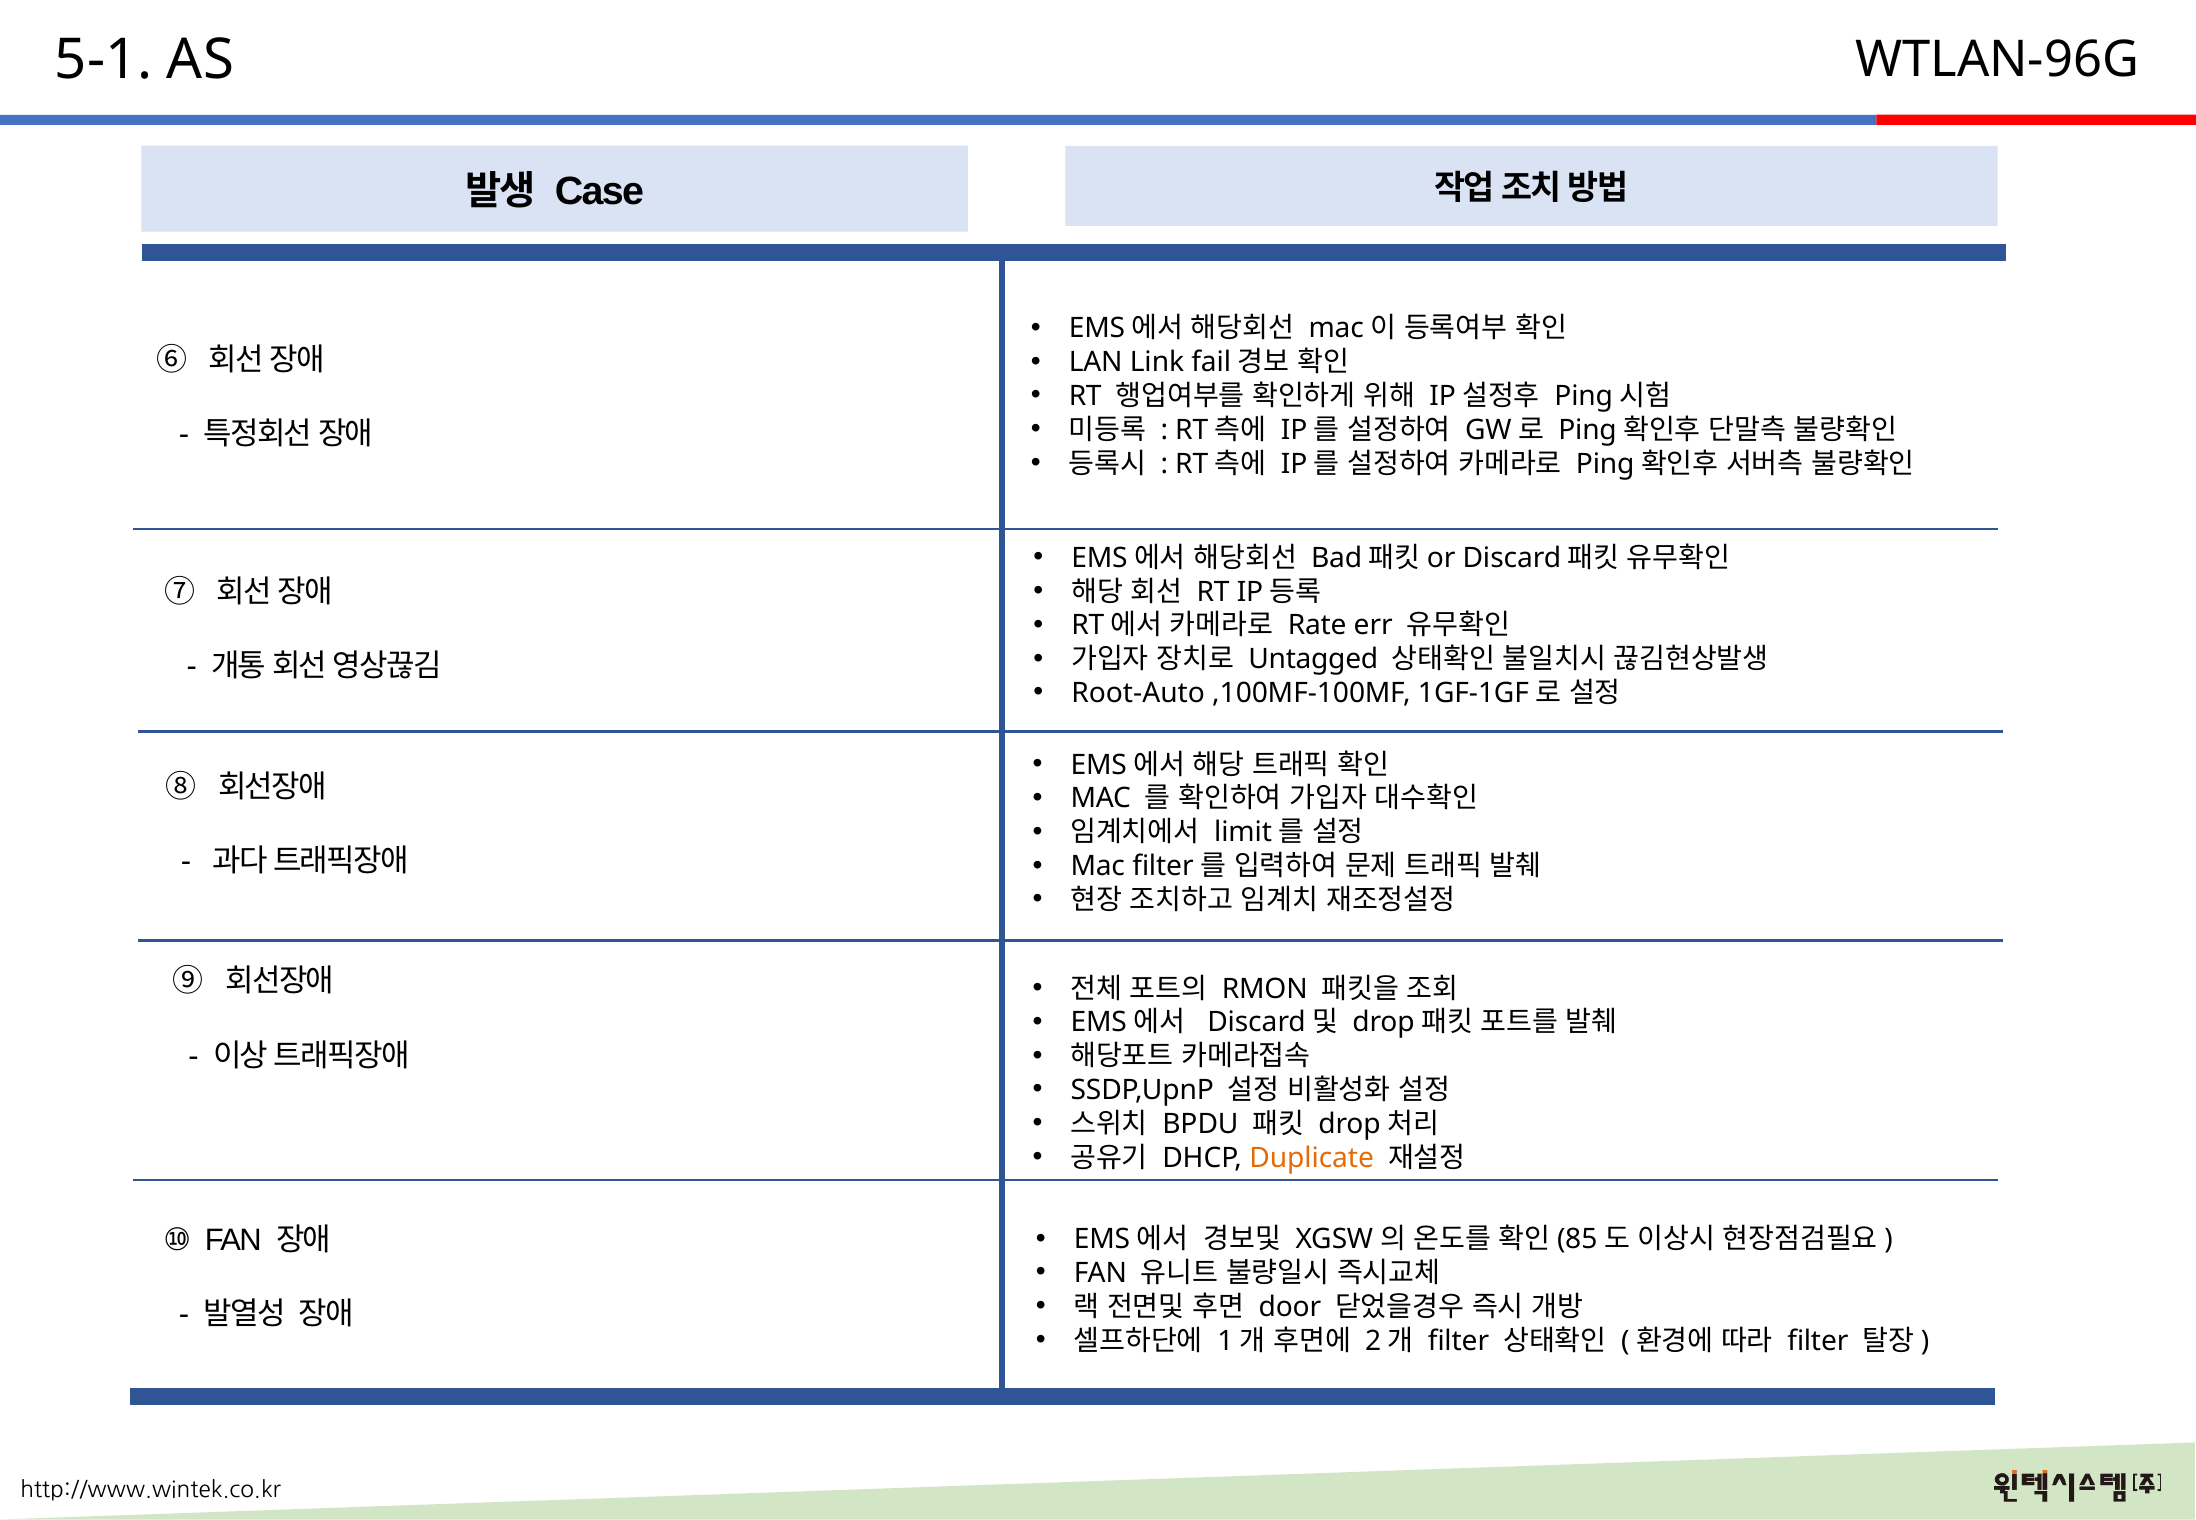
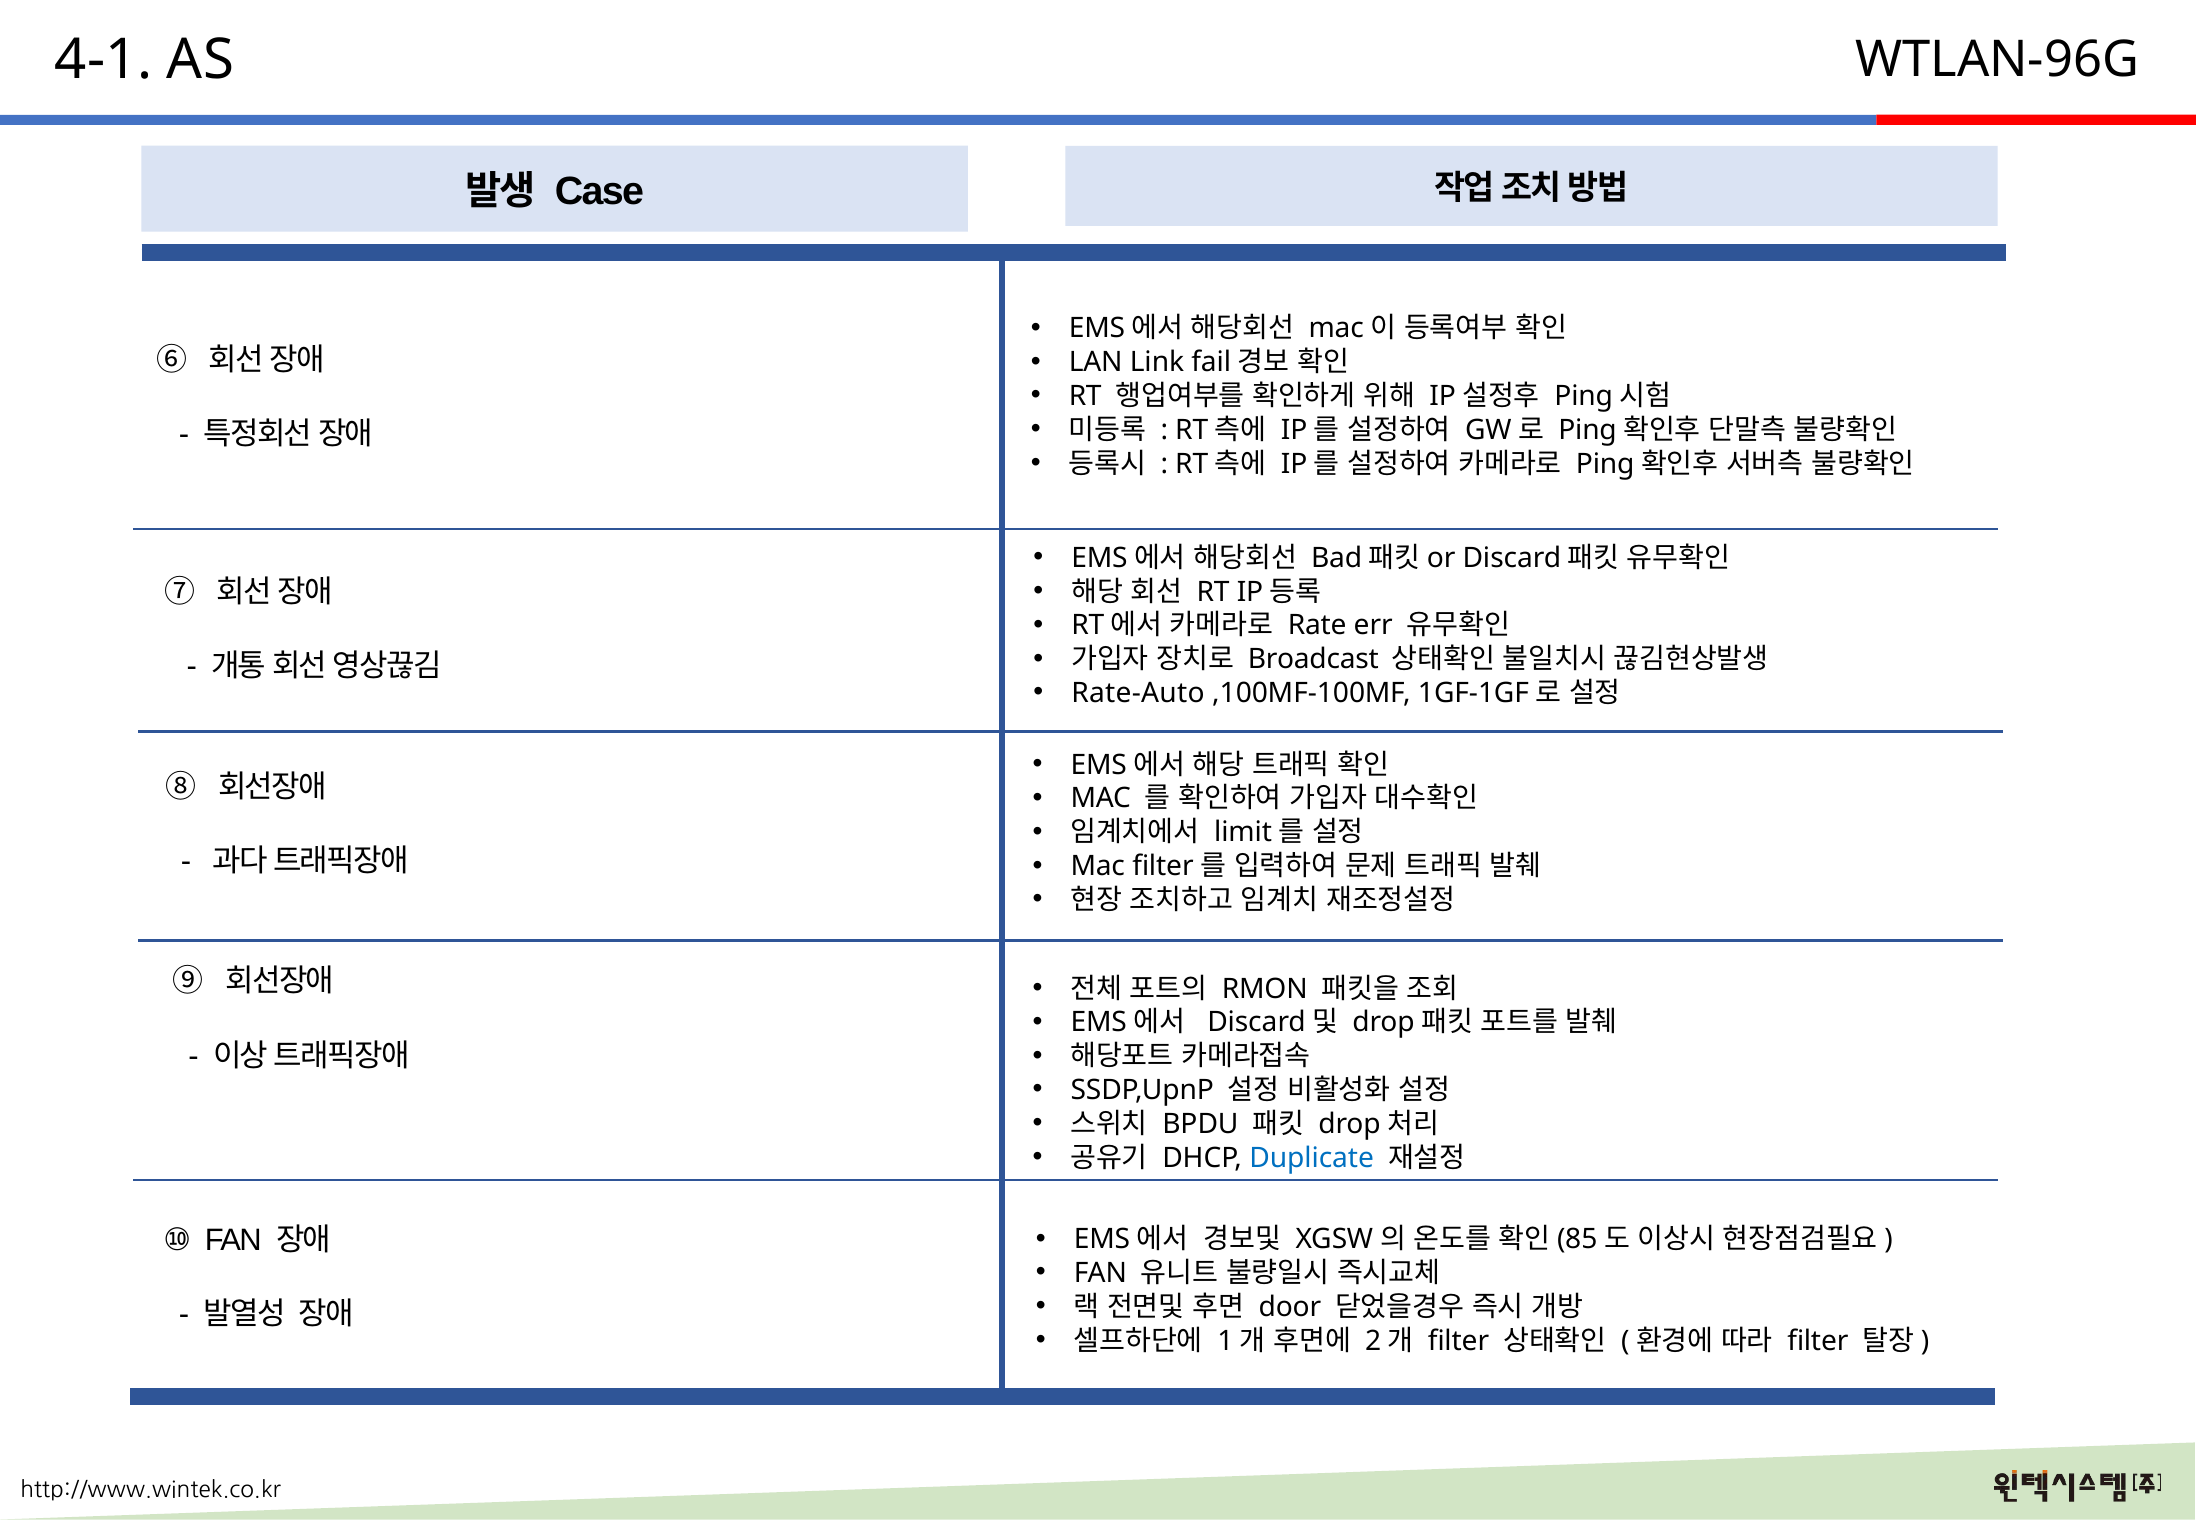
5-1: 5-1 -> 4-1
Untagged: Untagged -> Broadcast
Root-Auto: Root-Auto -> Rate-Auto
Duplicate colour: orange -> blue
